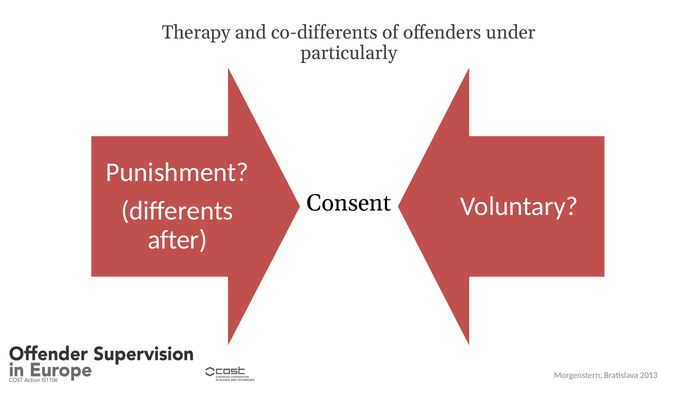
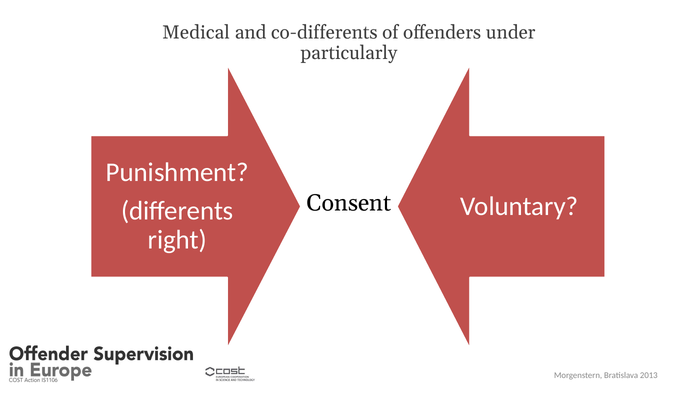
Therapy: Therapy -> Medical
after: after -> right
